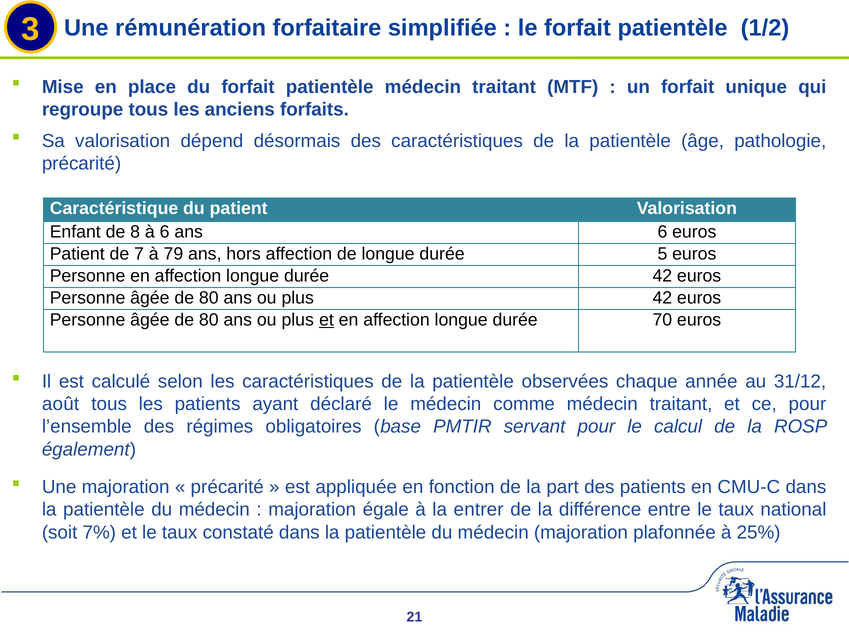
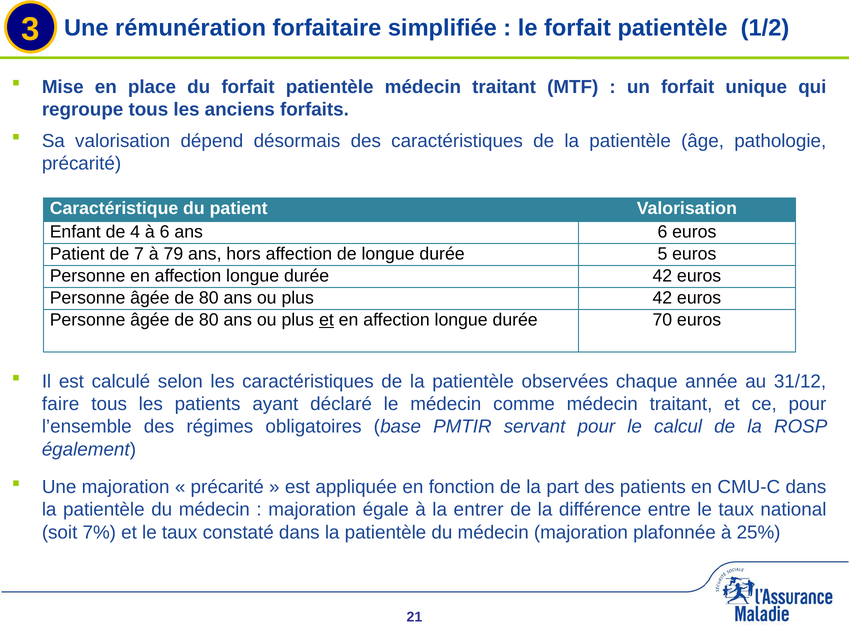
8: 8 -> 4
août: août -> faire
